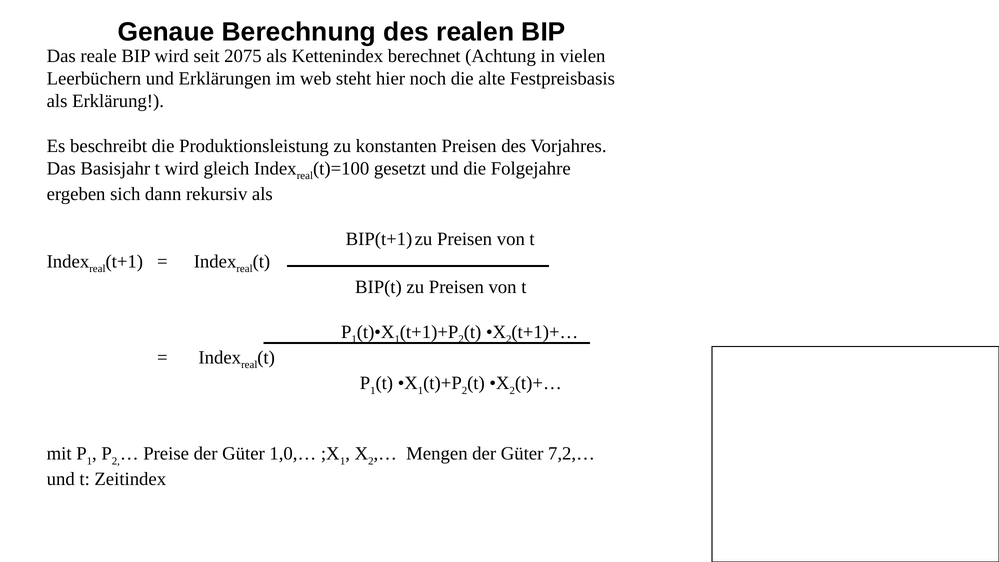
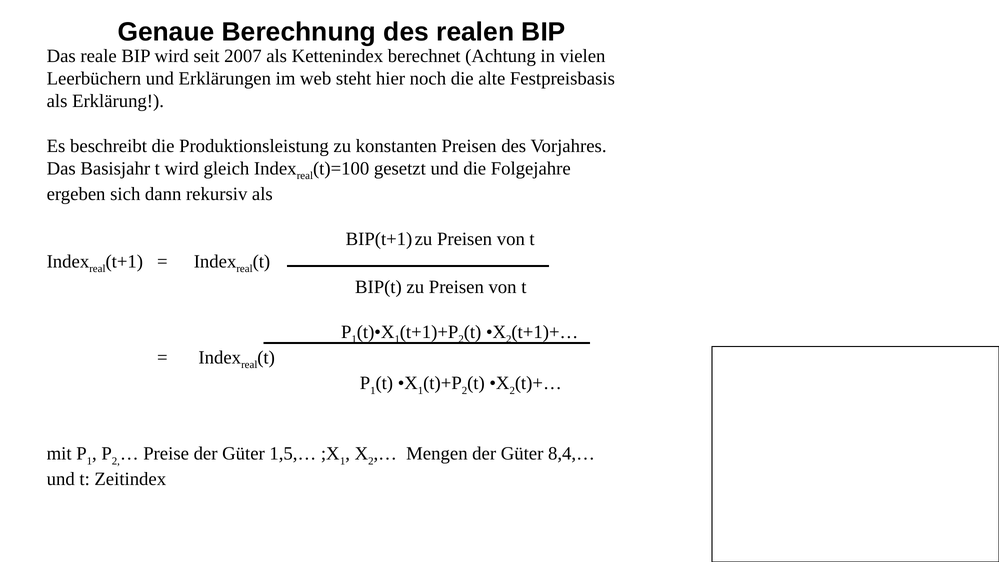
2075: 2075 -> 2007
1,0,…: 1,0,… -> 1,5,…
7,2,…: 7,2,… -> 8,4,…
